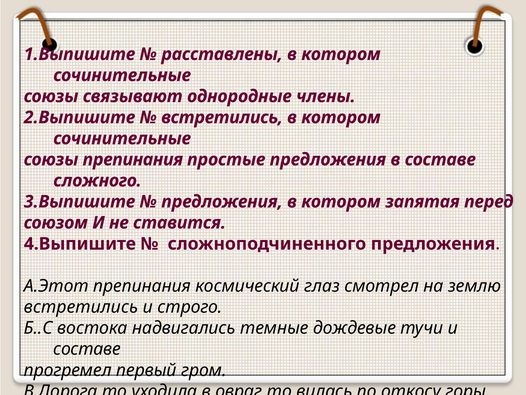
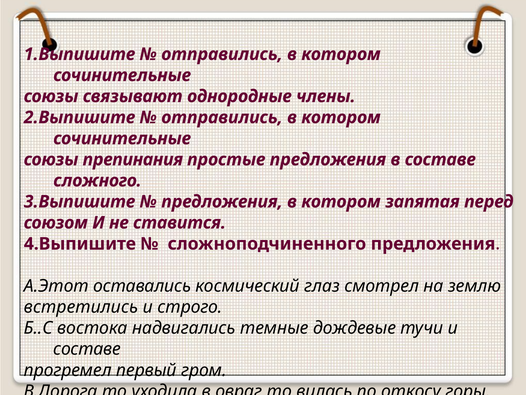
расставлены at (222, 54): расставлены -> отправились
встретились at (222, 117): встретились -> отправились
А.Этот препинания: препинания -> оставались
